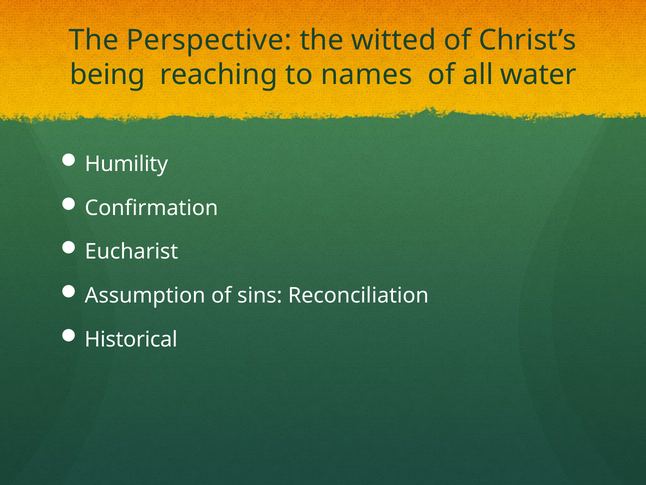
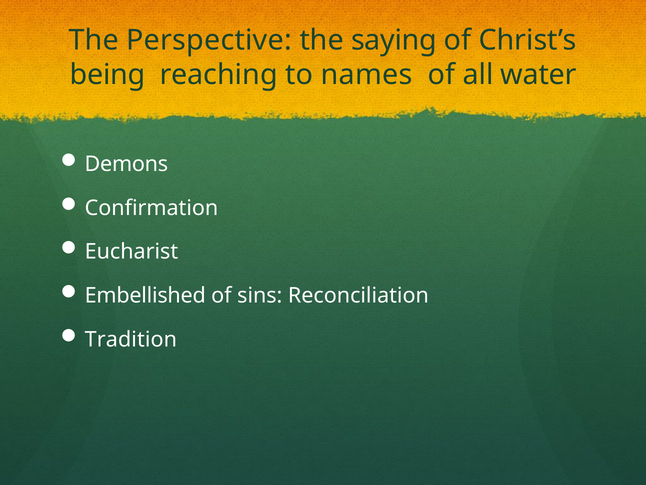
witted: witted -> saying
Humility: Humility -> Demons
Assumption: Assumption -> Embellished
Historical: Historical -> Tradition
